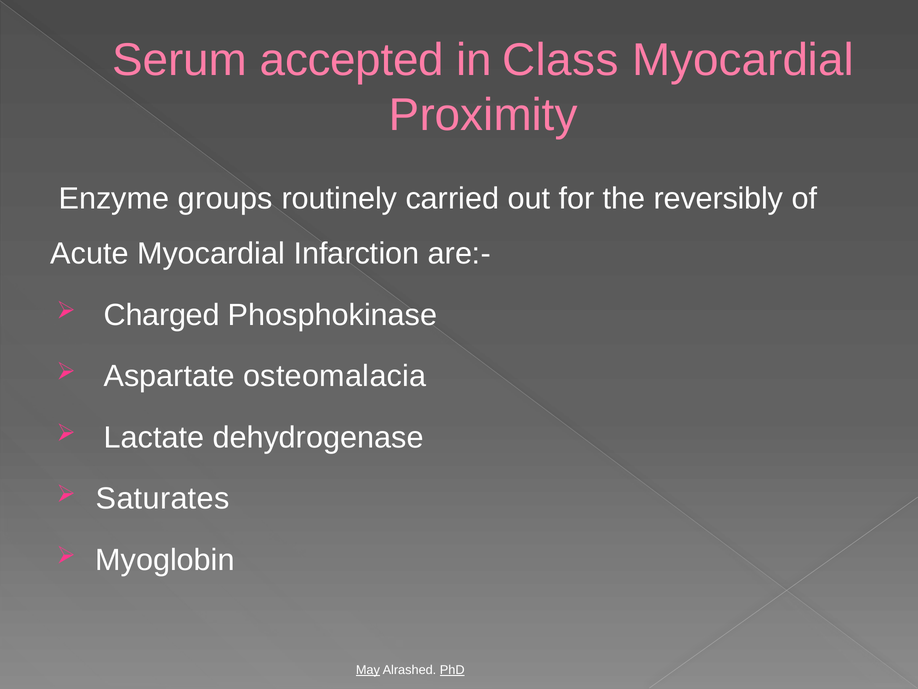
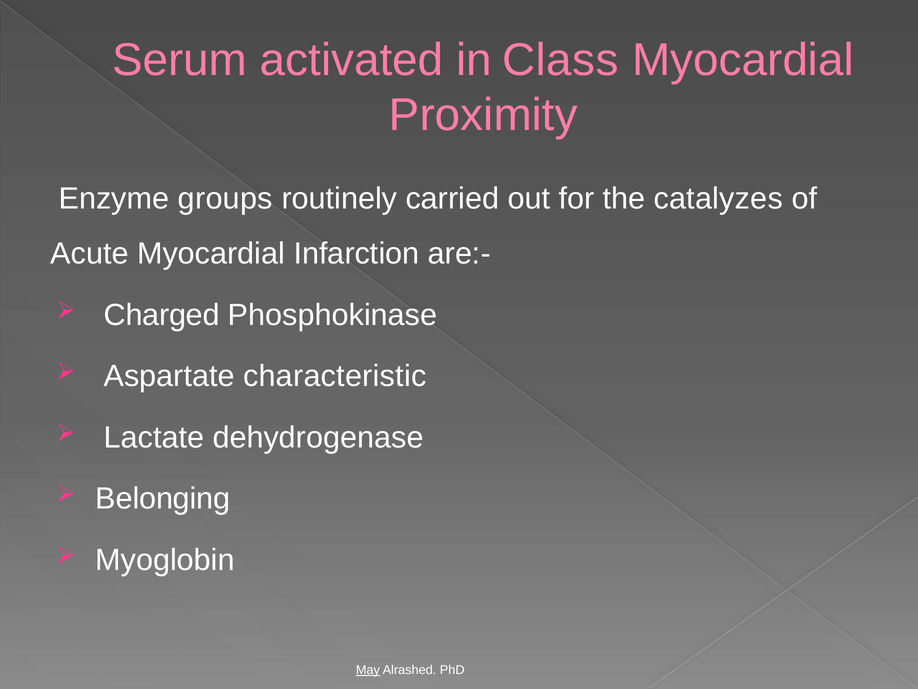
accepted: accepted -> activated
reversibly: reversibly -> catalyzes
osteomalacia: osteomalacia -> characteristic
Saturates: Saturates -> Belonging
PhD underline: present -> none
